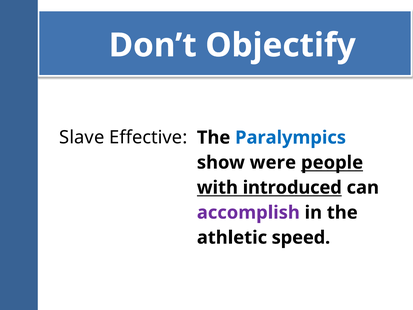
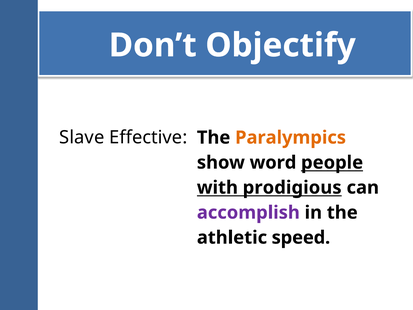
Paralympics colour: blue -> orange
were: were -> word
introduced: introduced -> prodigious
